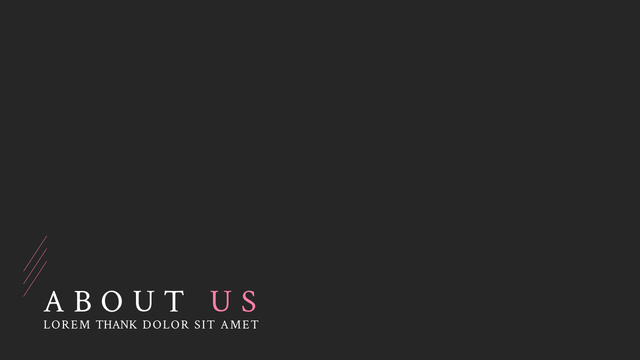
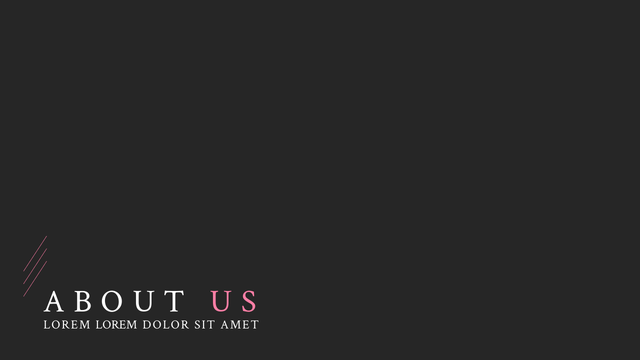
LOREM THANK: THANK -> LOREM
